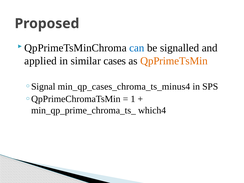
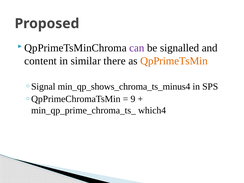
can colour: blue -> purple
applied: applied -> content
cases: cases -> there
min_qp_cases_chroma_ts_minus4: min_qp_cases_chroma_ts_minus4 -> min_qp_shows_chroma_ts_minus4
1: 1 -> 9
